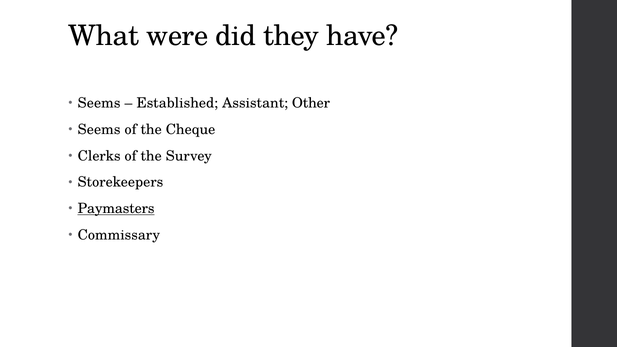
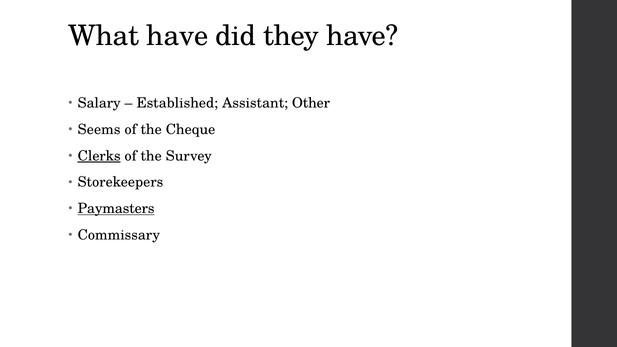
What were: were -> have
Seems at (99, 103): Seems -> Salary
Clerks underline: none -> present
